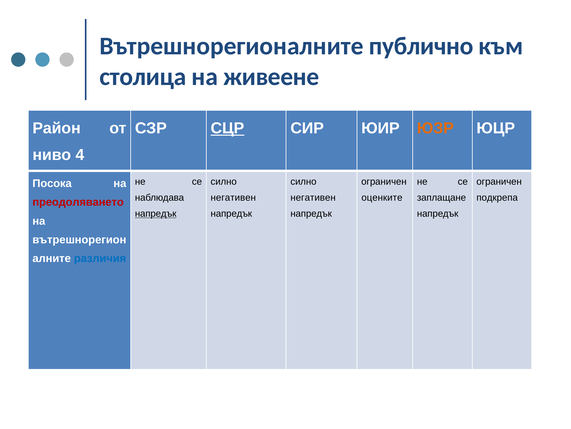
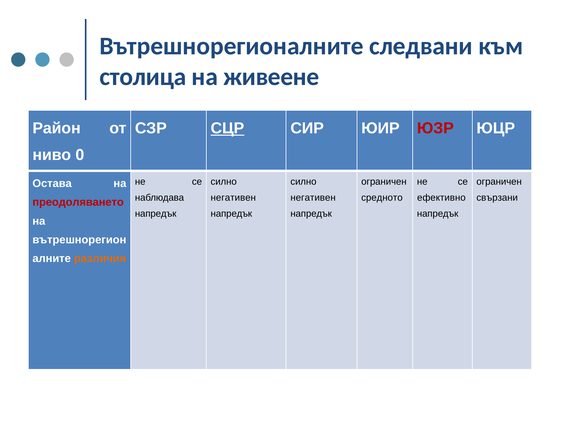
публично: публично -> следвани
ЮЗР colour: orange -> red
4: 4 -> 0
Посока: Посока -> Остава
оценките: оценките -> средното
заплащане: заплащане -> ефективно
подкрепа: подкрепа -> свързани
напредък at (156, 213) underline: present -> none
различия colour: blue -> orange
